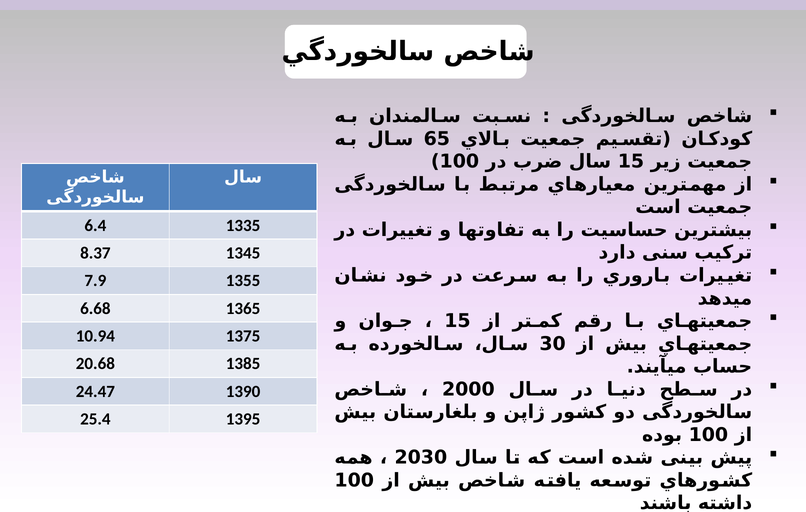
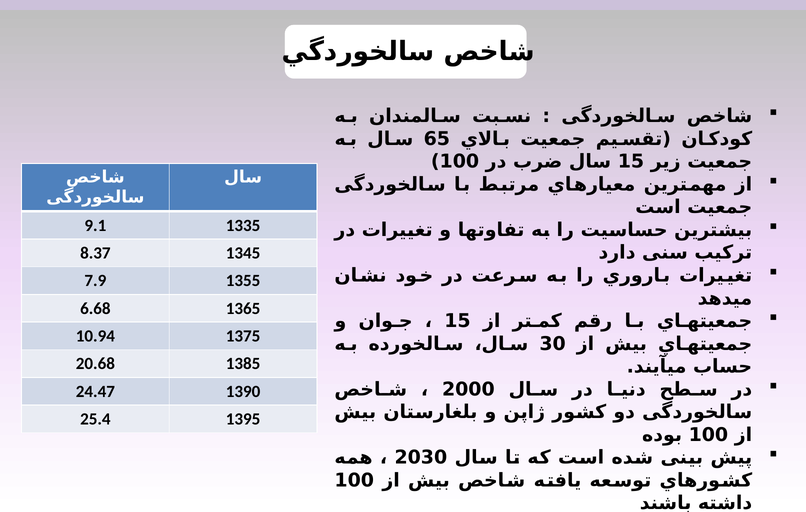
6.4: 6.4 -> 9.1
